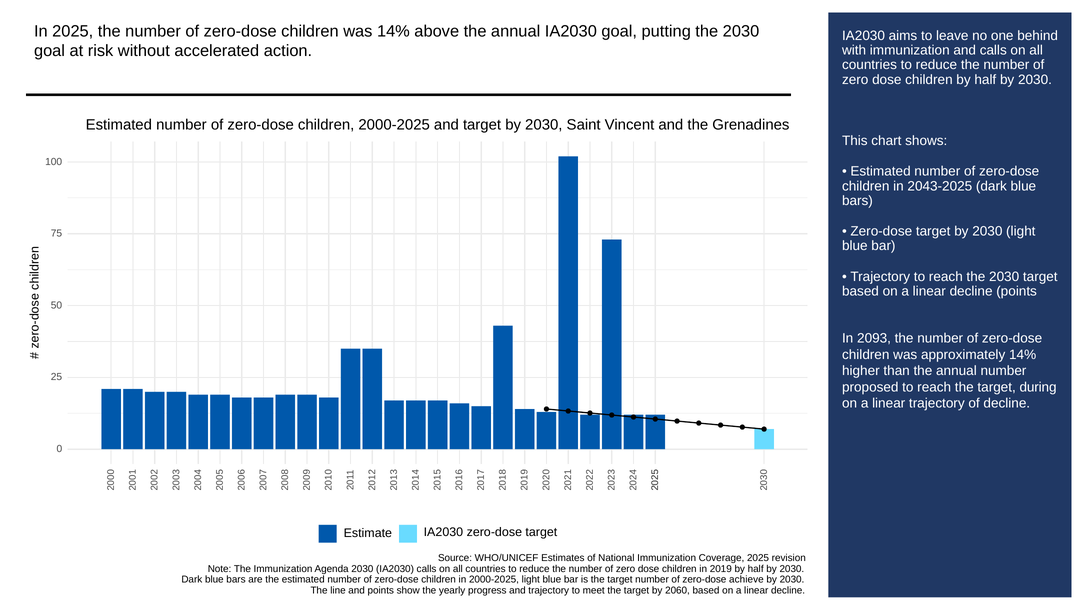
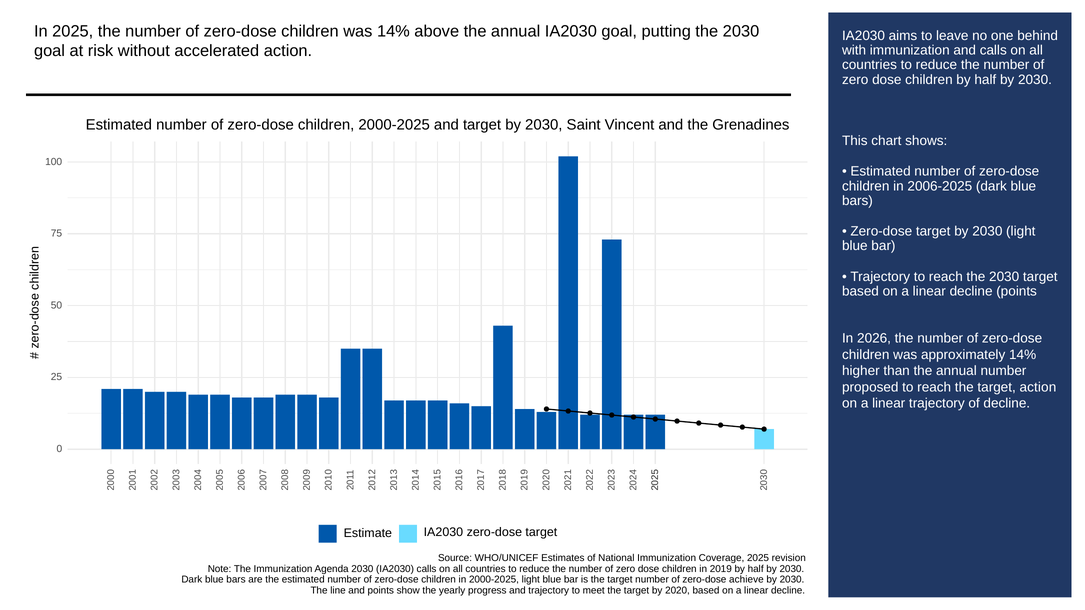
2043-2025: 2043-2025 -> 2006-2025
2093: 2093 -> 2026
target during: during -> action
2060: 2060 -> 2020
